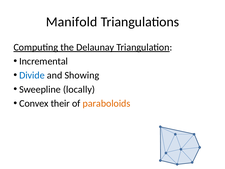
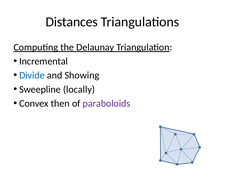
Manifold: Manifold -> Distances
their: their -> then
paraboloids colour: orange -> purple
